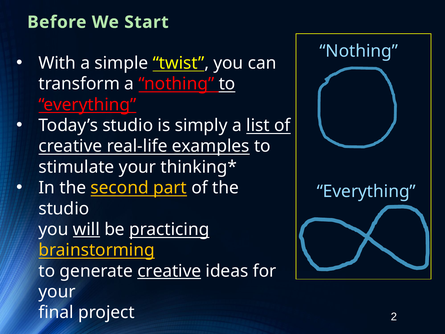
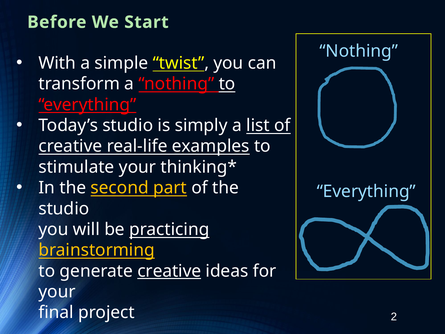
will underline: present -> none
